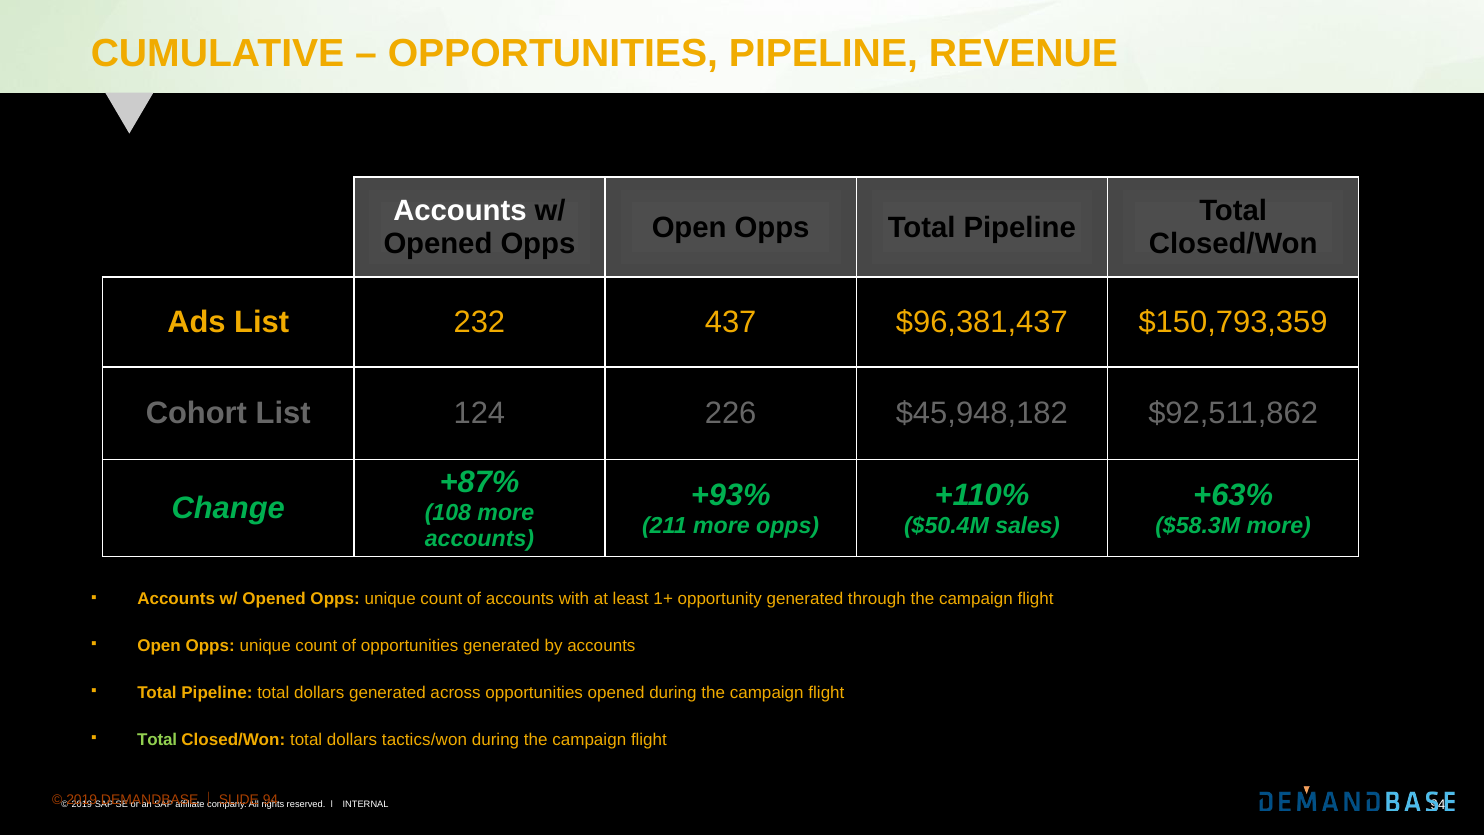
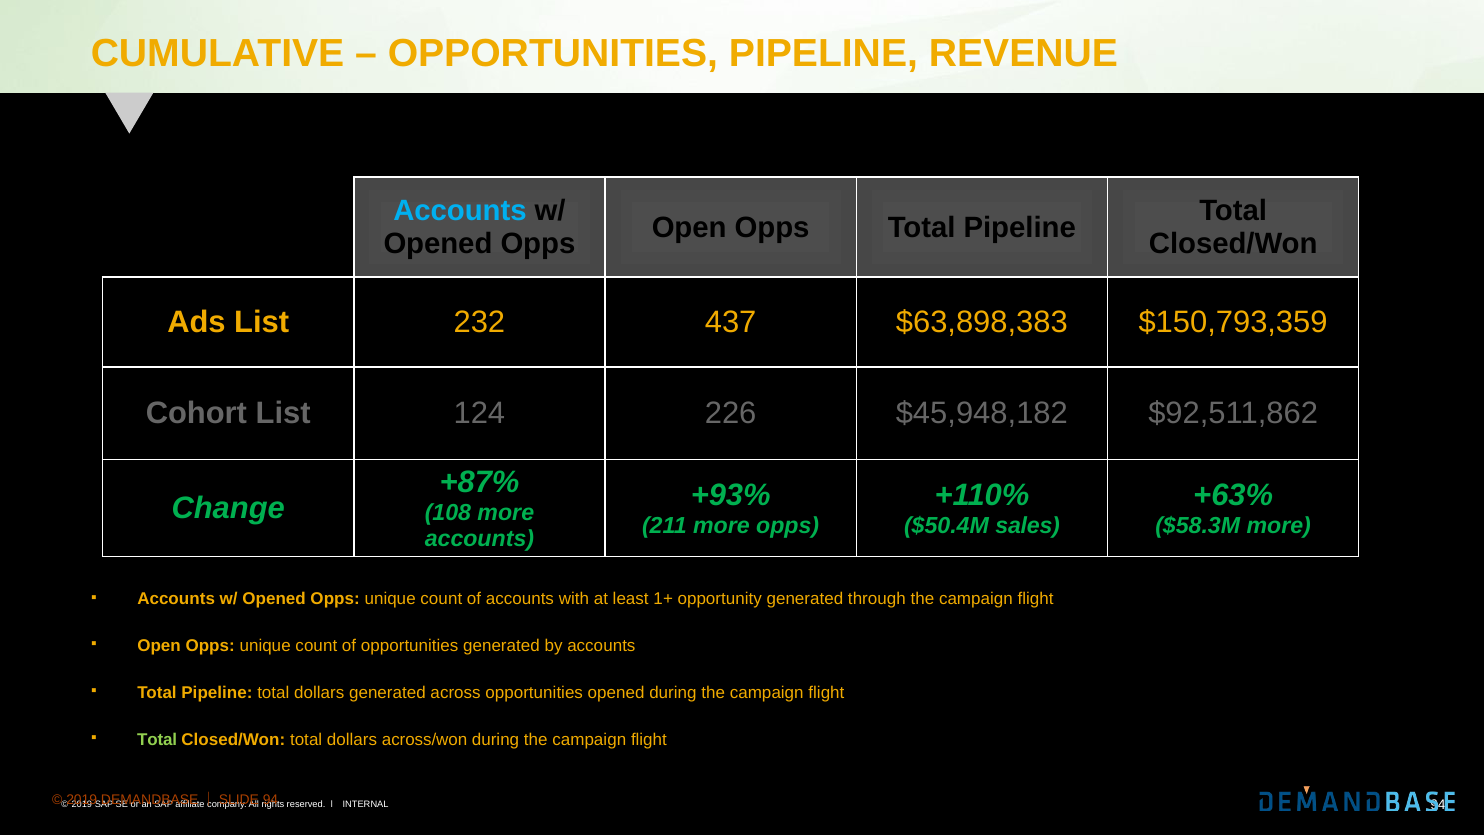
Accounts at (460, 211) colour: white -> light blue
$96,381,437: $96,381,437 -> $63,898,383
tactics/won: tactics/won -> across/won
